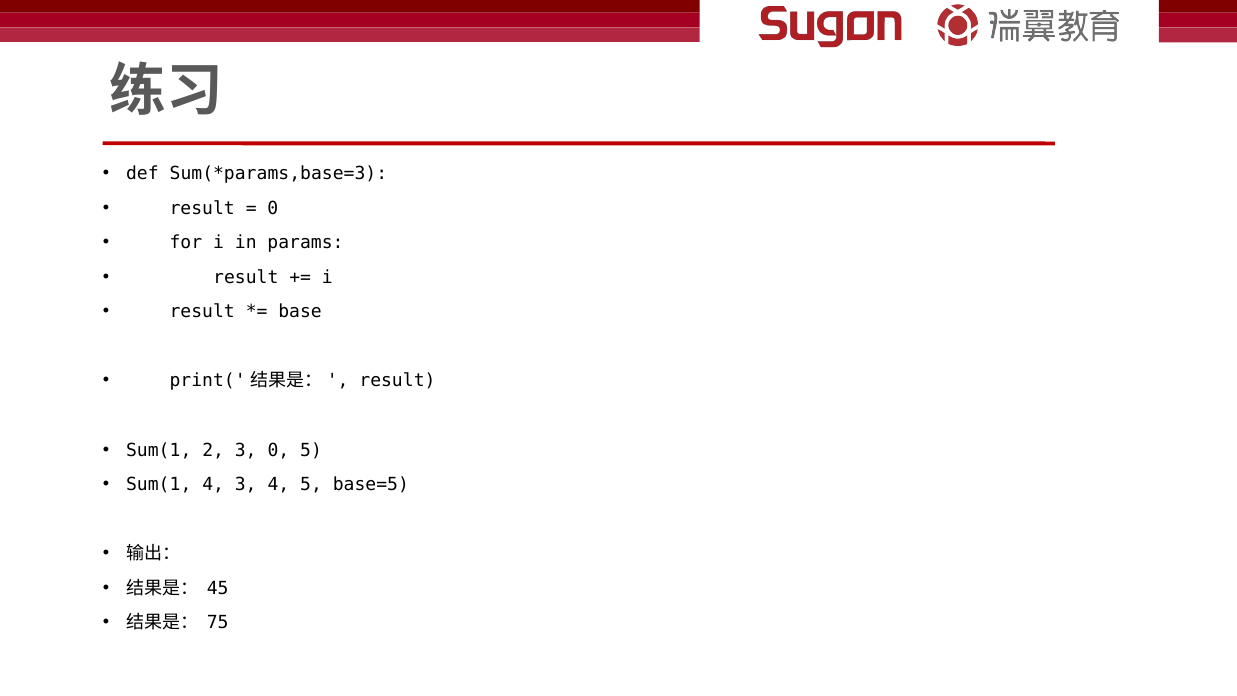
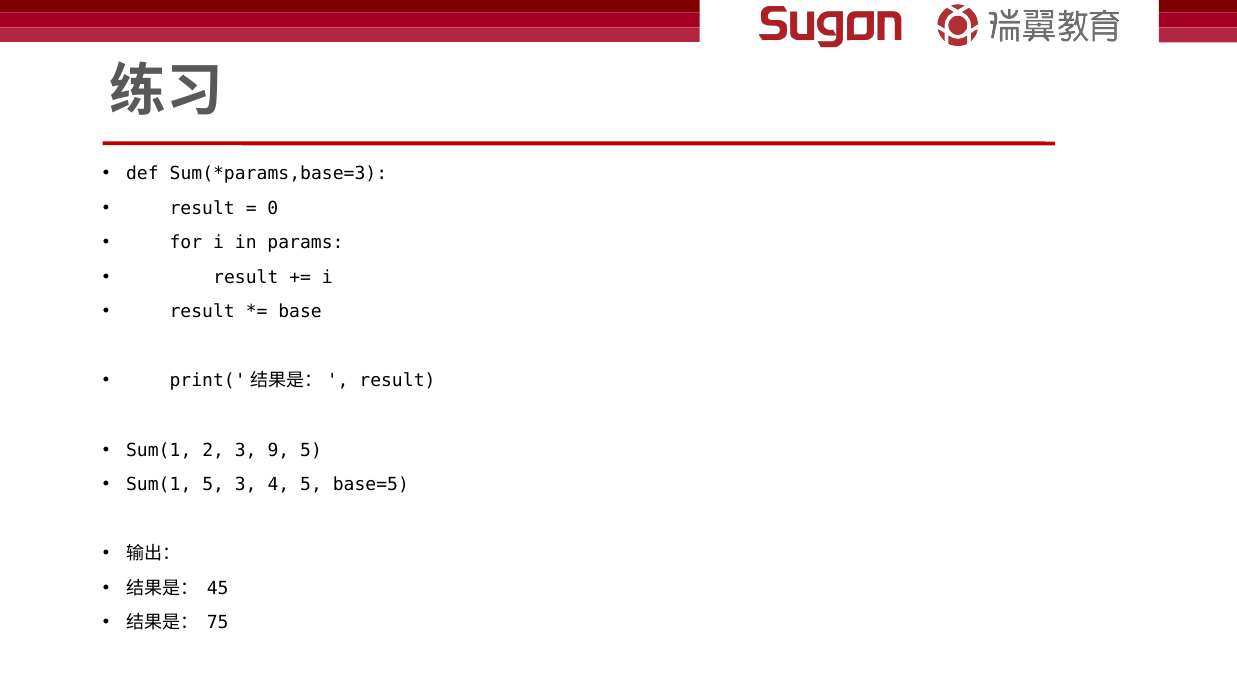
3 0: 0 -> 9
Sum(1 4: 4 -> 5
